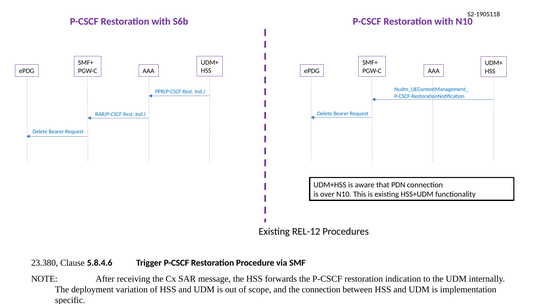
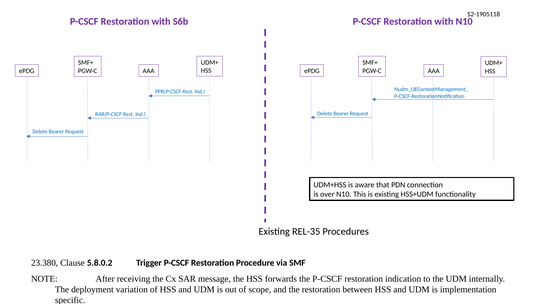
REL-12: REL-12 -> REL-35
5.8.4.6: 5.8.4.6 -> 5.8.0.2
the connection: connection -> restoration
